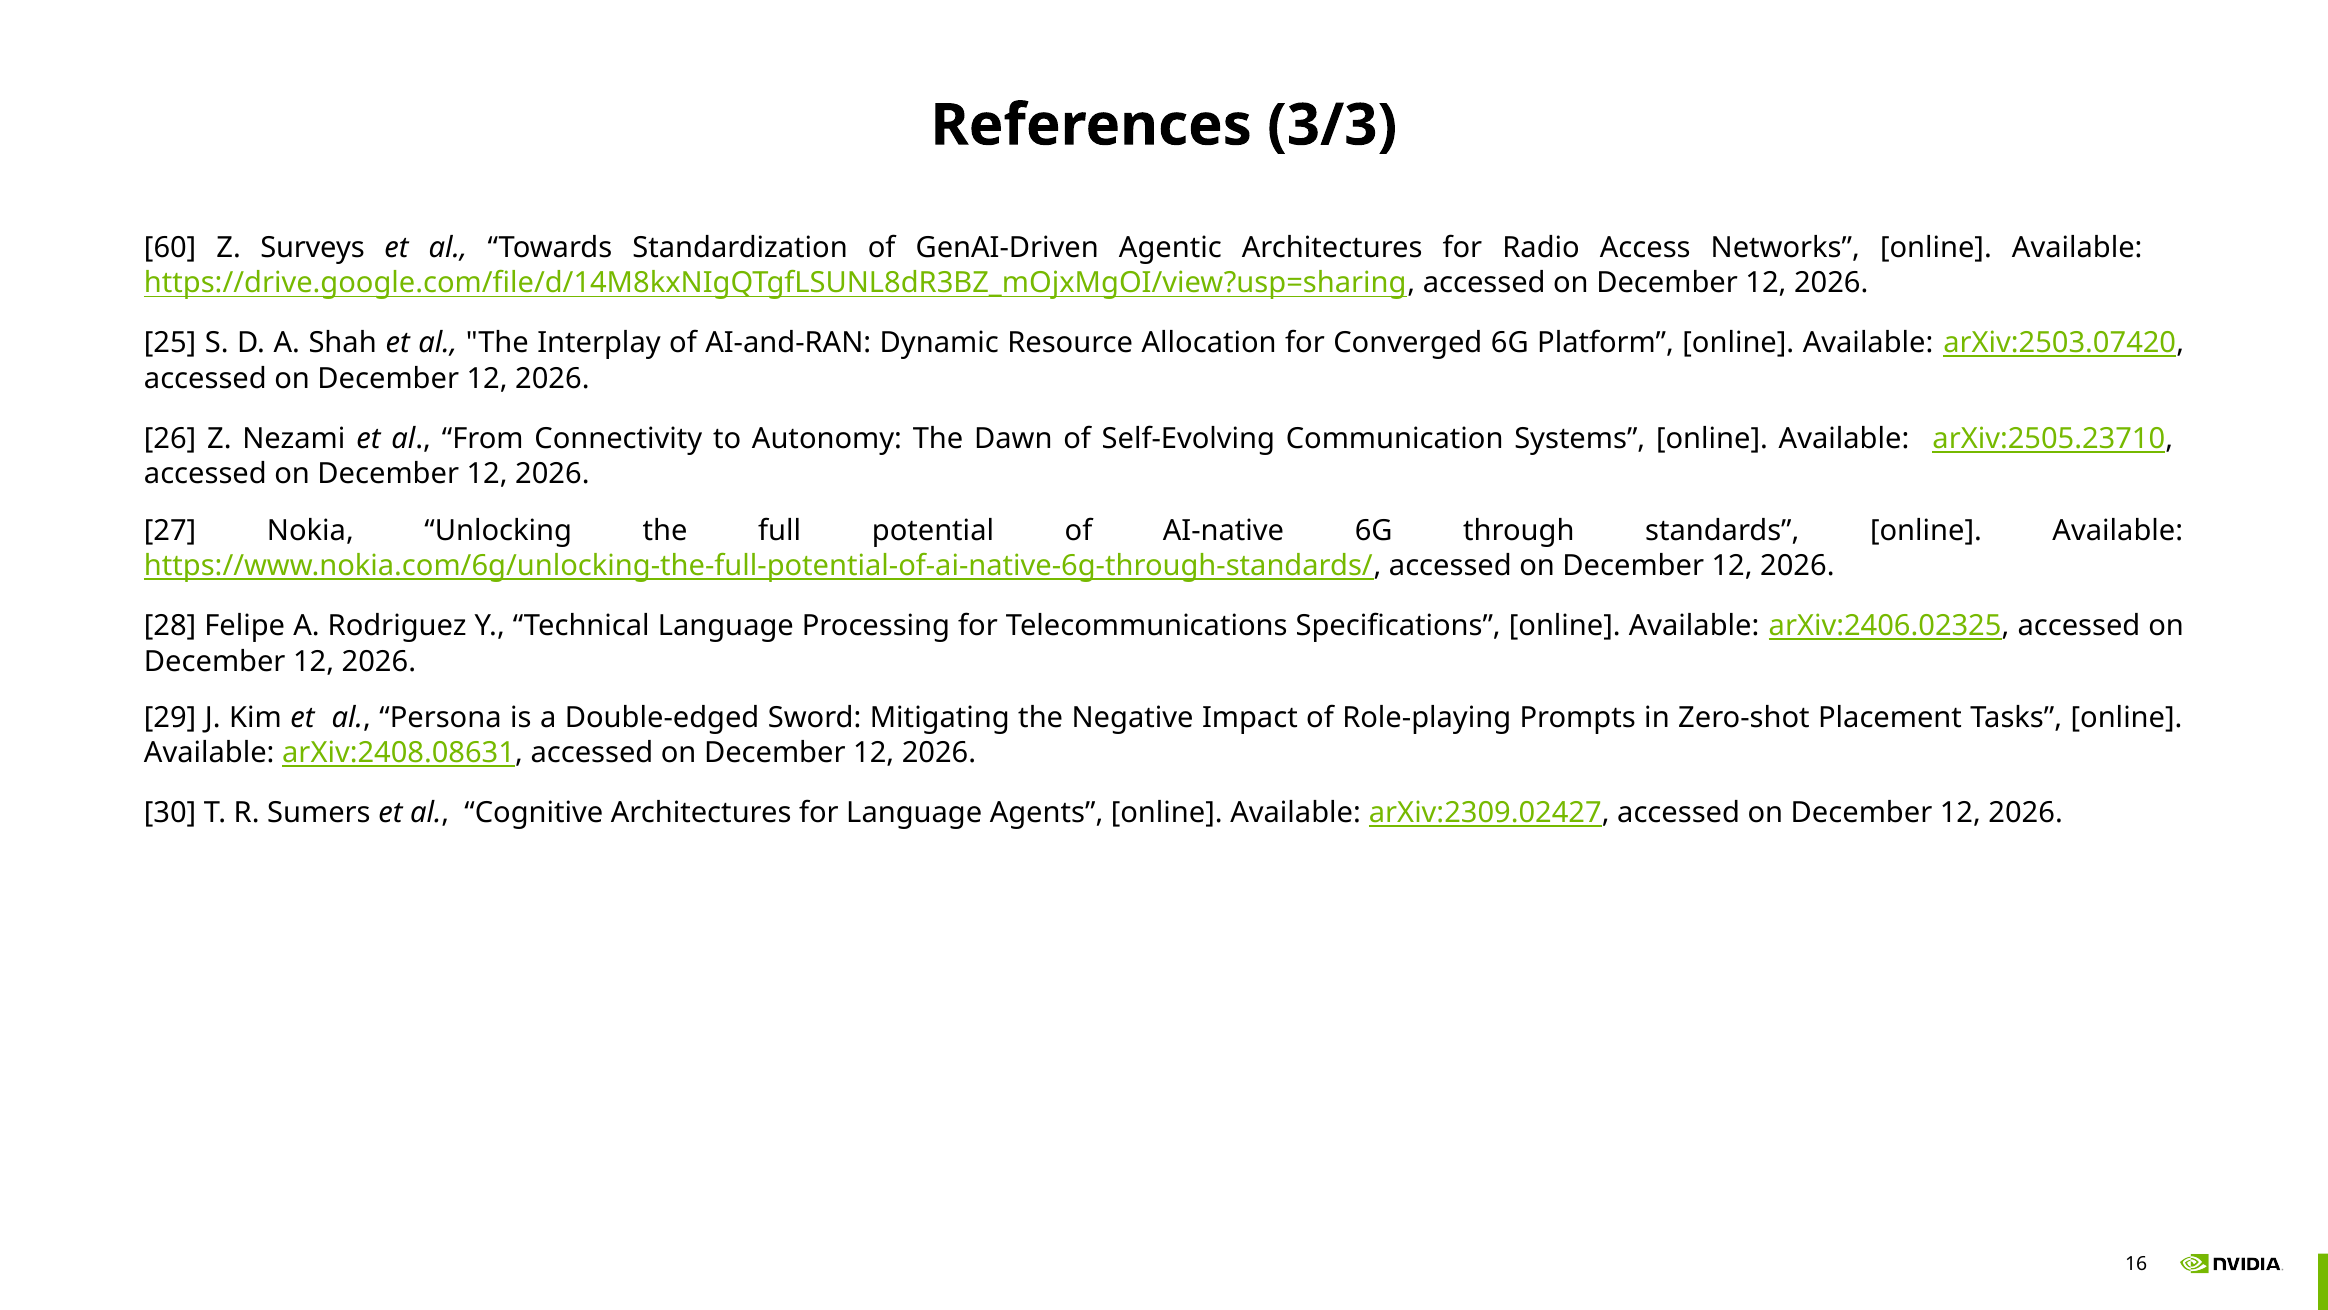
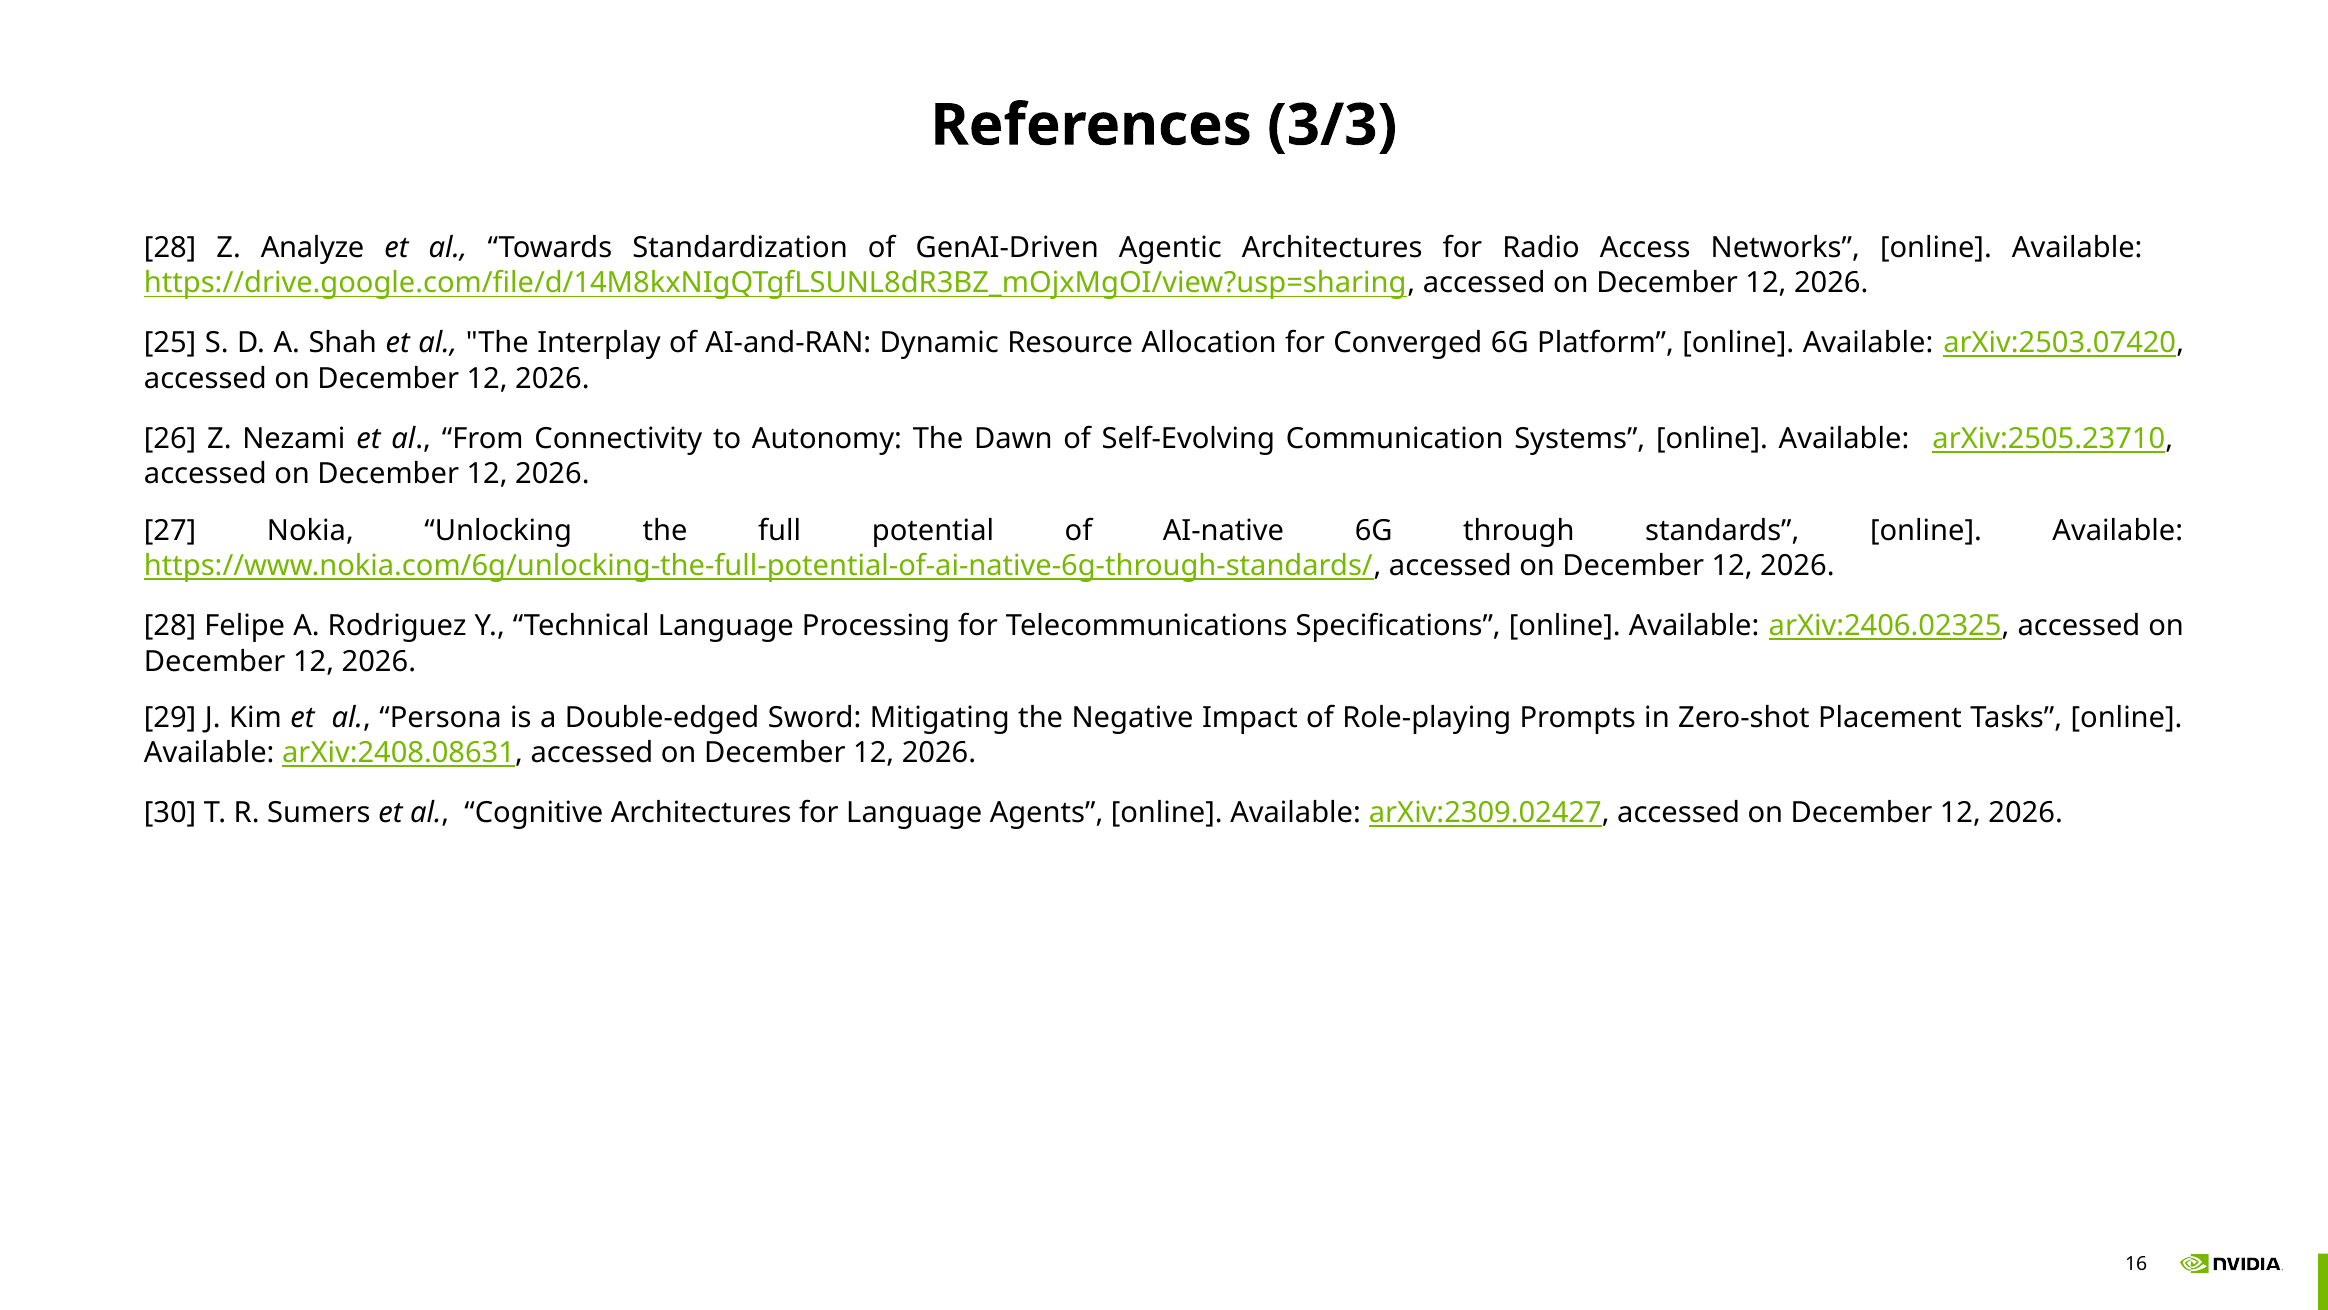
60 at (170, 248): 60 -> 28
Surveys: Surveys -> Analyze
